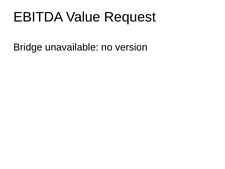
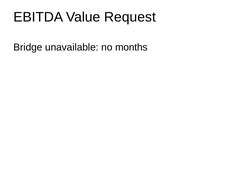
version: version -> months
